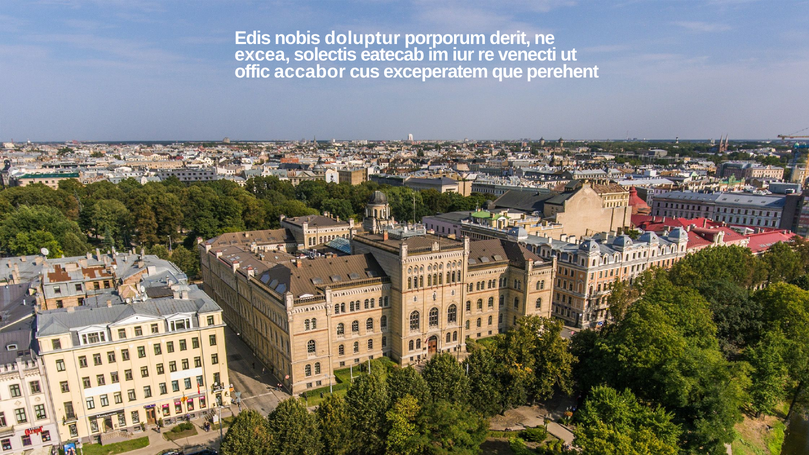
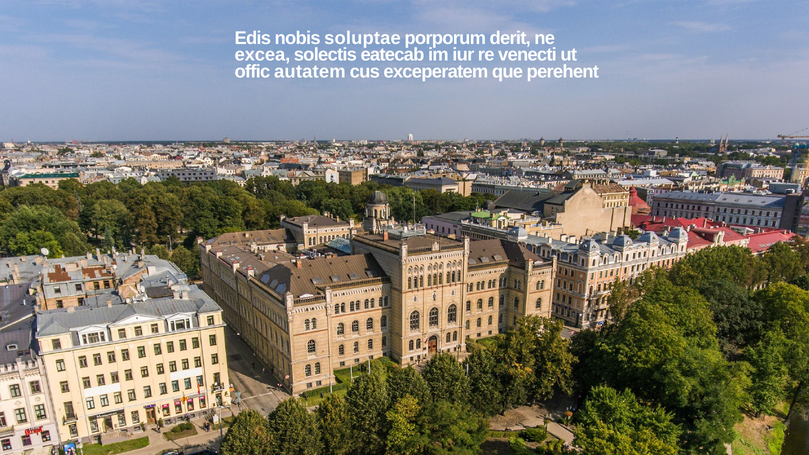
doluptur: doluptur -> soluptae
accabor: accabor -> autatem
